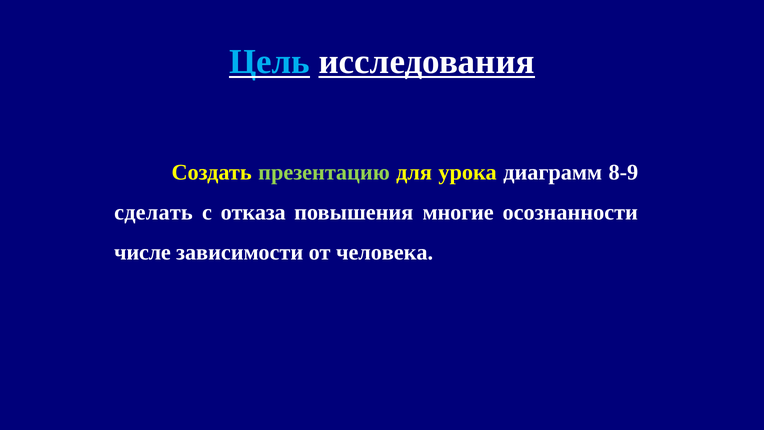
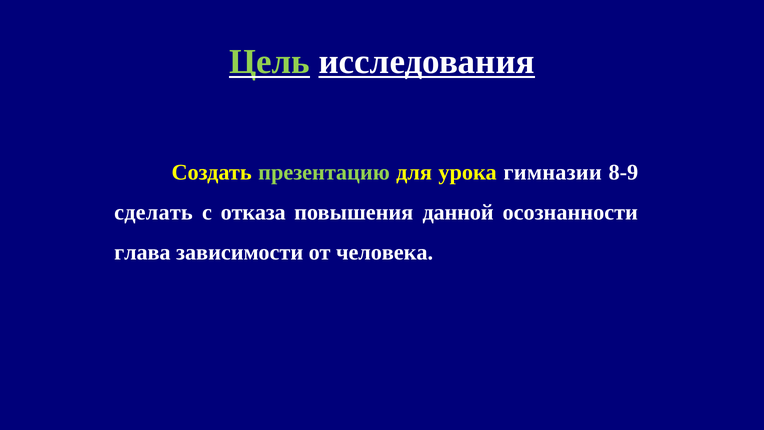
Цель colour: light blue -> light green
диаграмм: диаграмм -> гимназии
многие: многие -> данной
числе: числе -> глава
